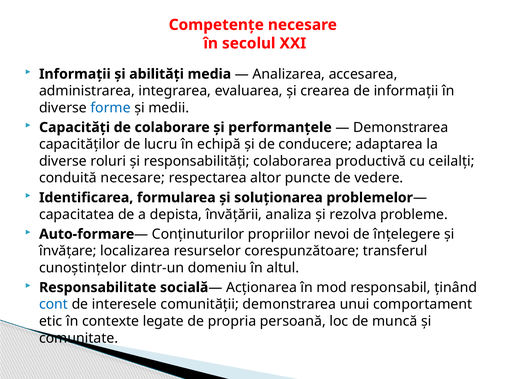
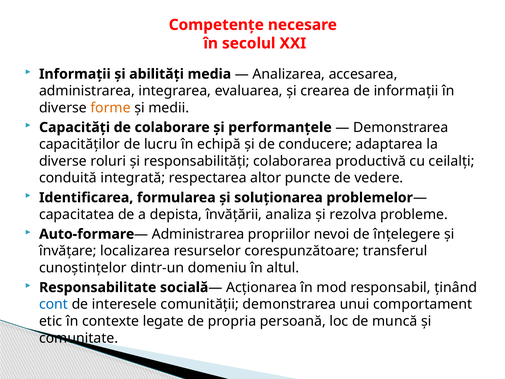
forme colour: blue -> orange
conduită necesare: necesare -> integrată
Conținuturilor at (198, 234): Conținuturilor -> Administrarea
